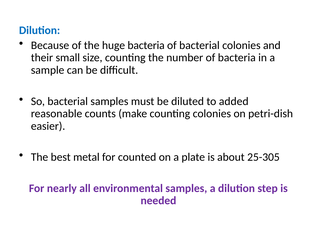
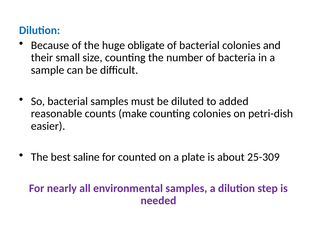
huge bacteria: bacteria -> obligate
metal: metal -> saline
25-305: 25-305 -> 25-309
